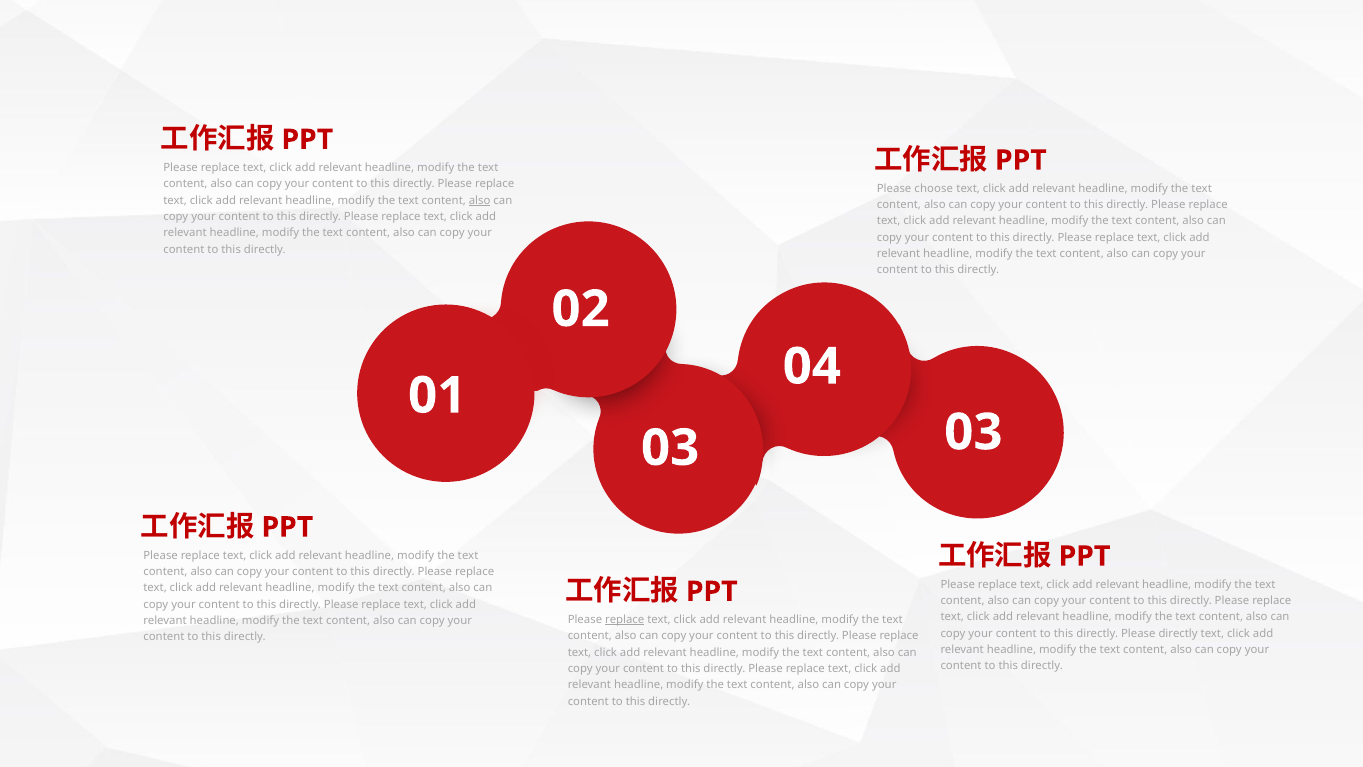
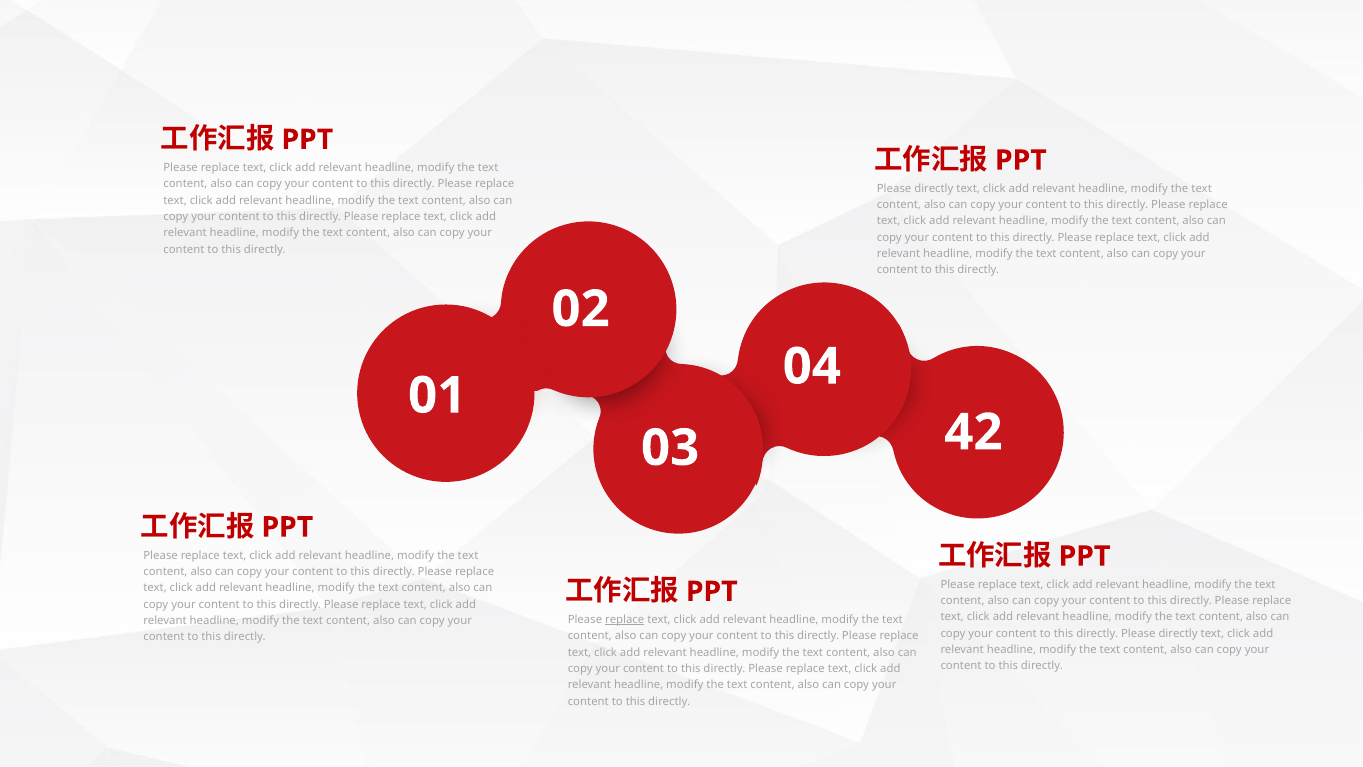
choose at (934, 189): choose -> directly
also at (480, 200) underline: present -> none
03 03: 03 -> 42
